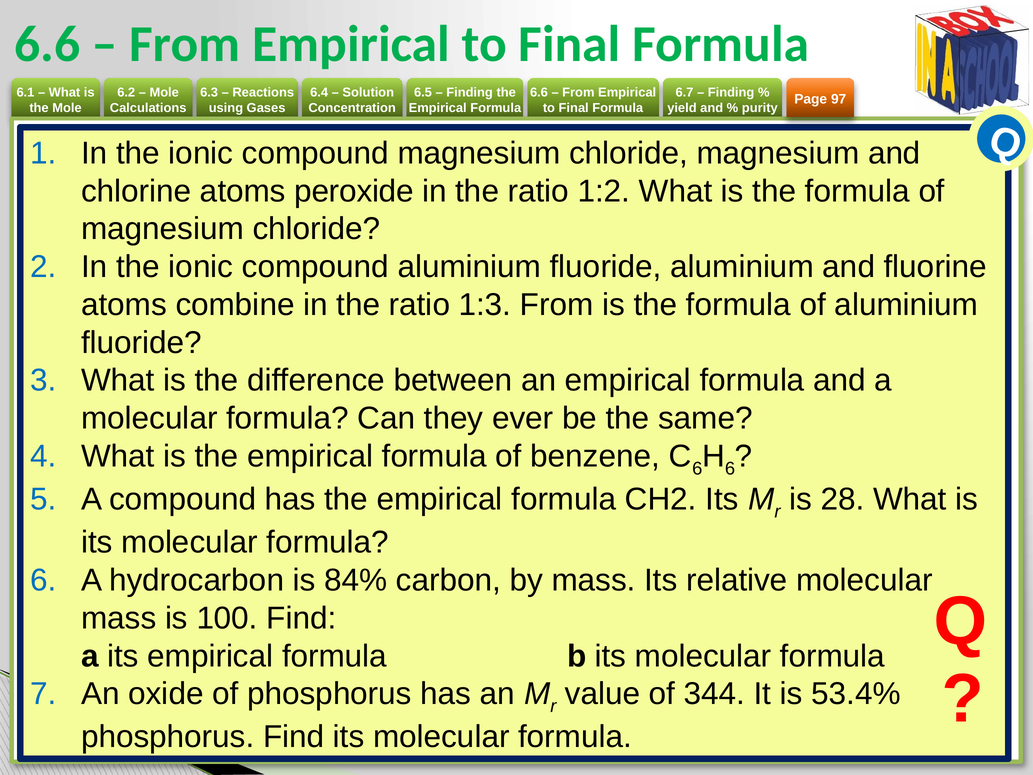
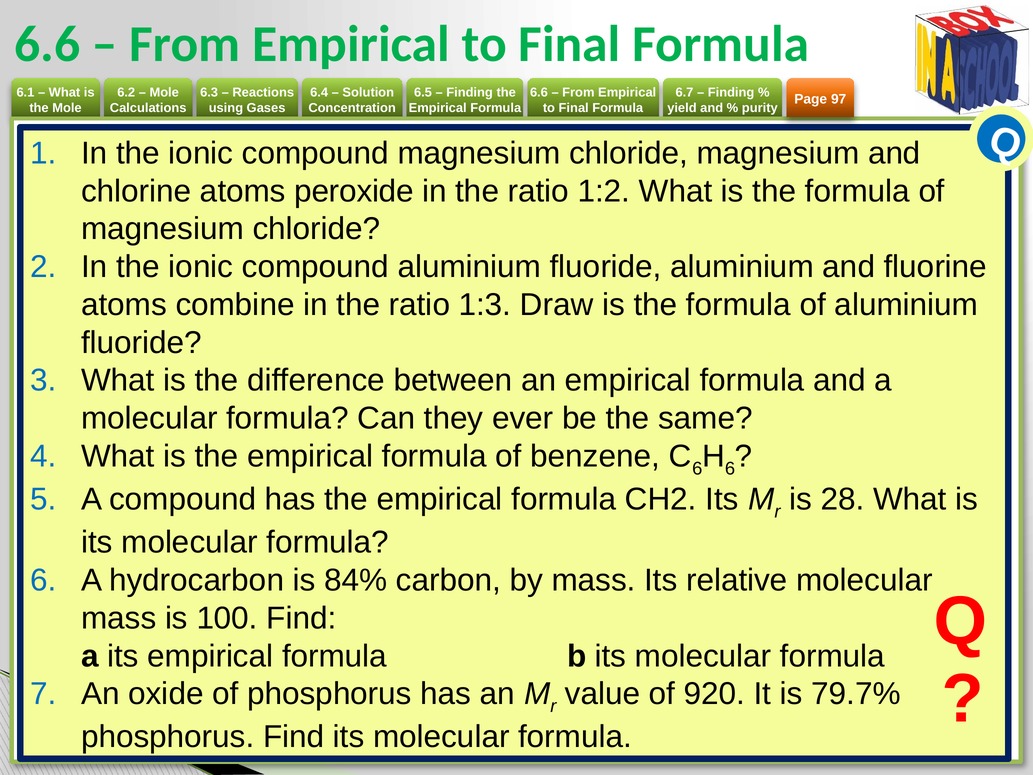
1:3 From: From -> Draw
344: 344 -> 920
53.4%: 53.4% -> 79.7%
